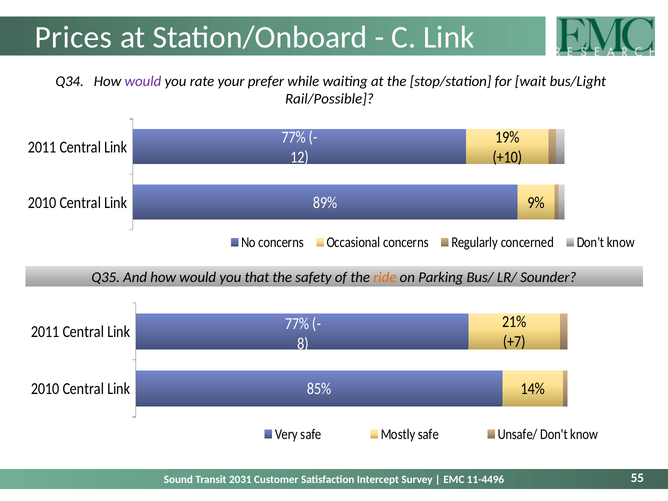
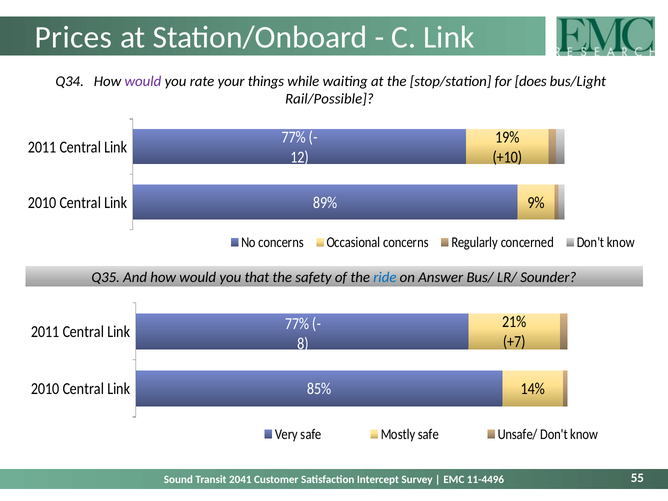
prefer: prefer -> things
wait: wait -> does
ride colour: orange -> blue
Parking: Parking -> Answer
2031: 2031 -> 2041
